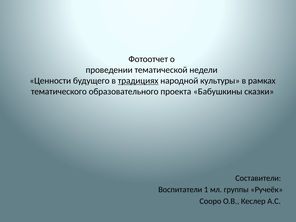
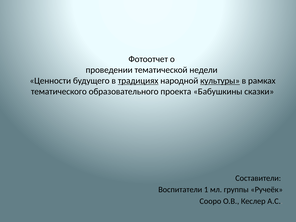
культуры underline: none -> present
